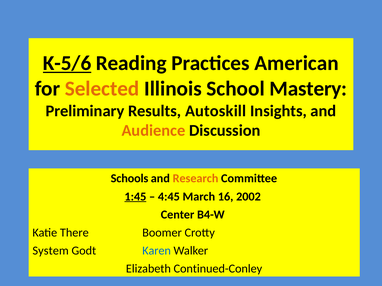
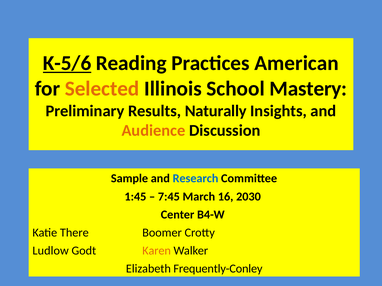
Autoskill: Autoskill -> Naturally
Schools: Schools -> Sample
Research colour: orange -> blue
1:45 underline: present -> none
4:45: 4:45 -> 7:45
2002: 2002 -> 2030
System: System -> Ludlow
Karen colour: blue -> orange
Continued-Conley: Continued-Conley -> Frequently-Conley
